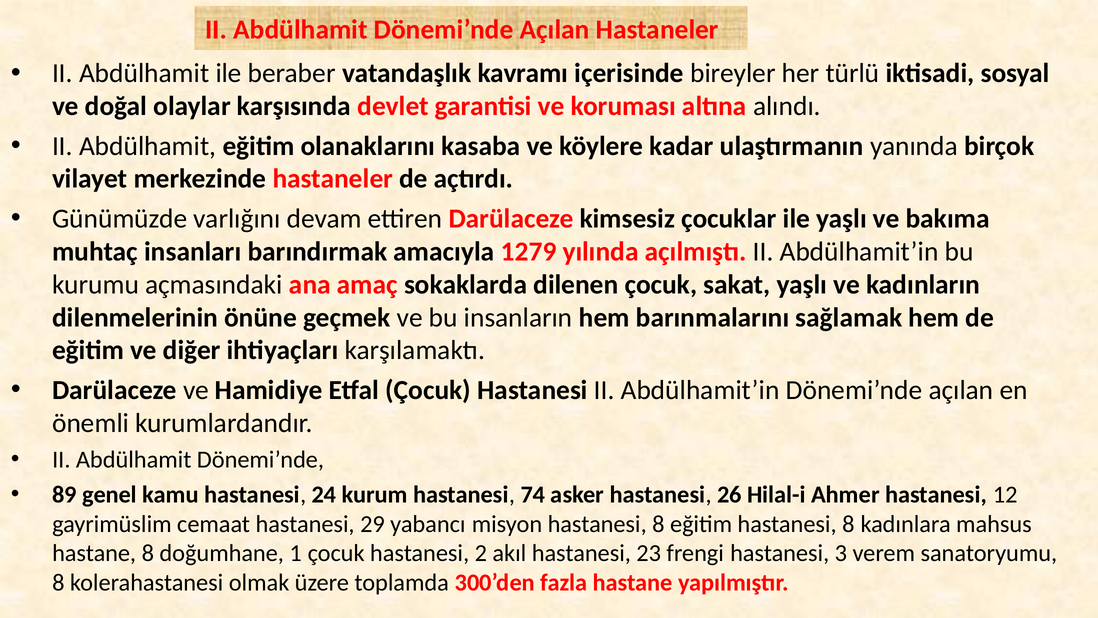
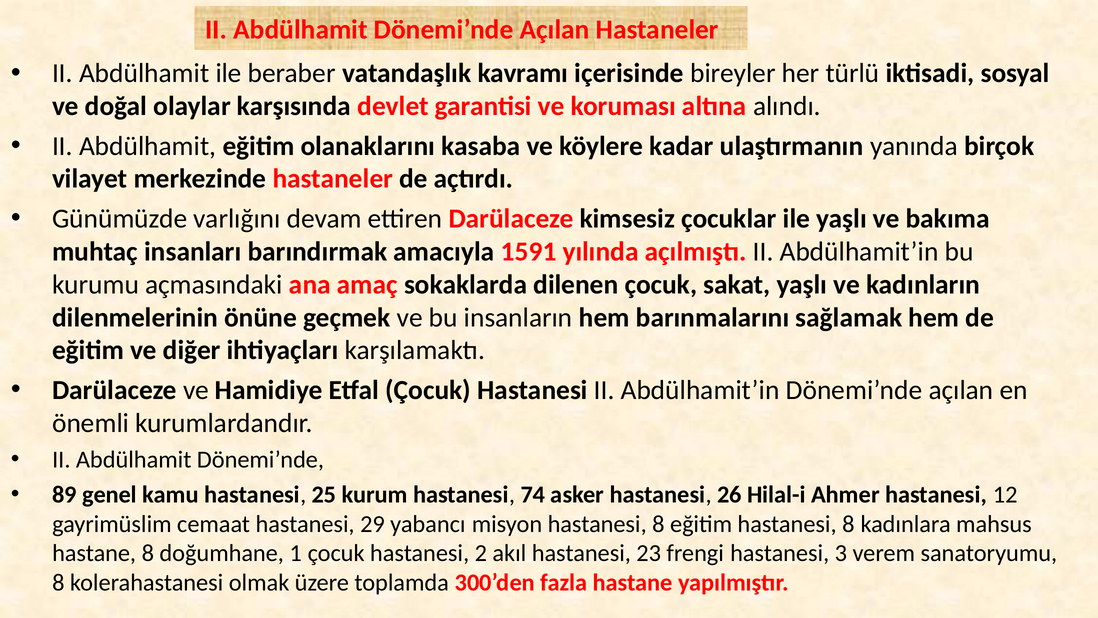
1279: 1279 -> 1591
24: 24 -> 25
